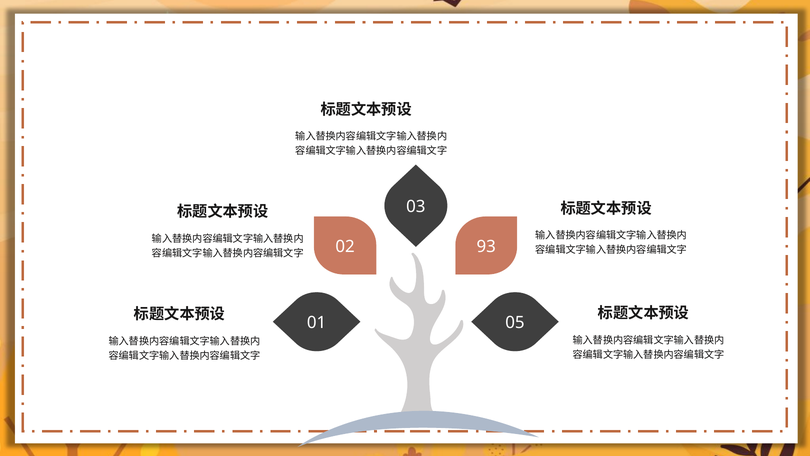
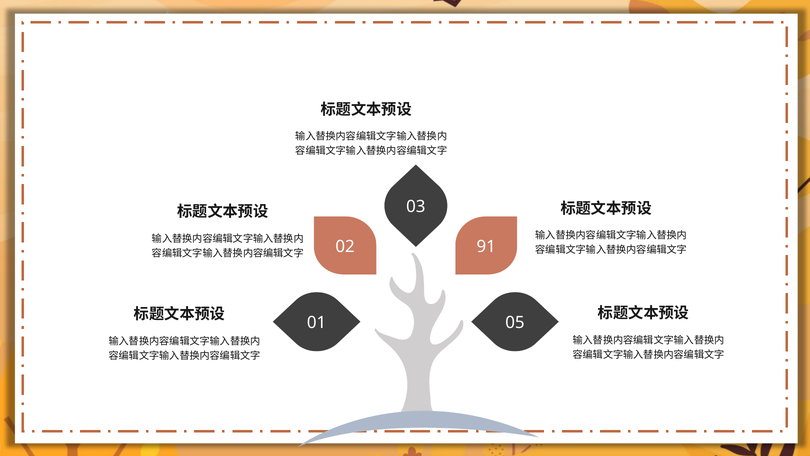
93: 93 -> 91
